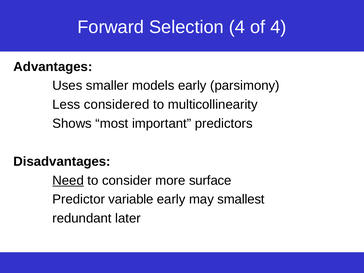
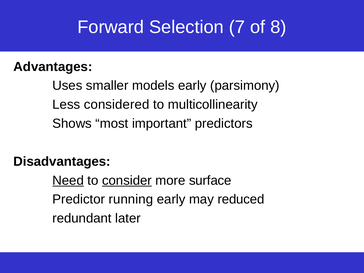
Selection 4: 4 -> 7
of 4: 4 -> 8
consider underline: none -> present
variable: variable -> running
smallest: smallest -> reduced
